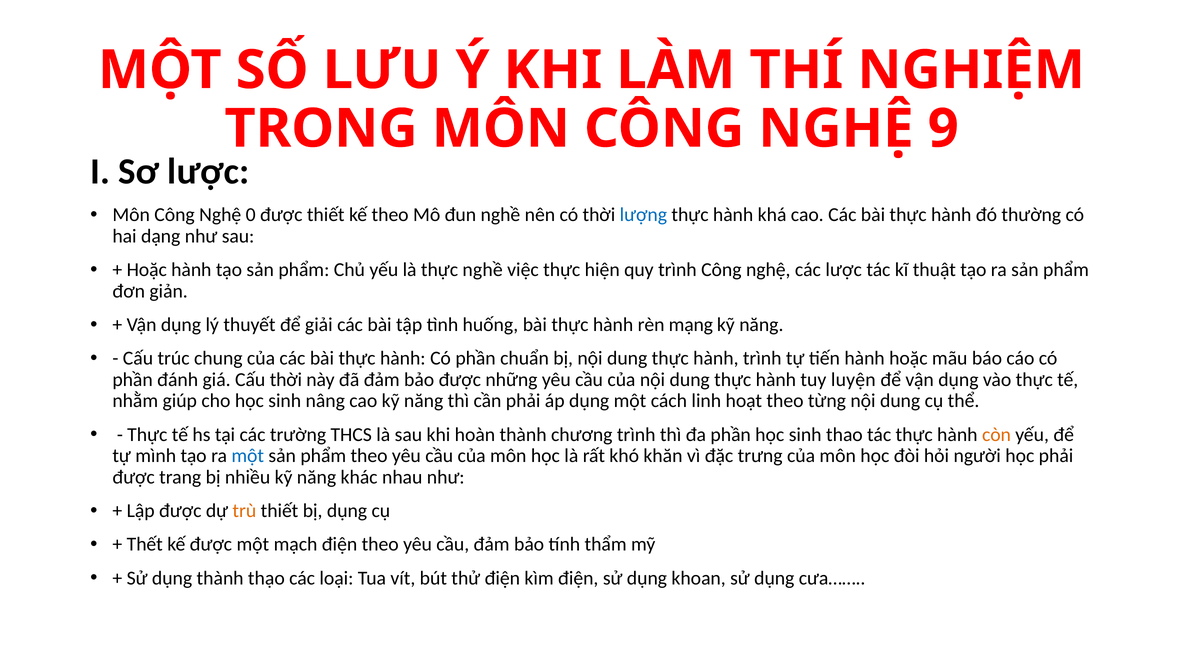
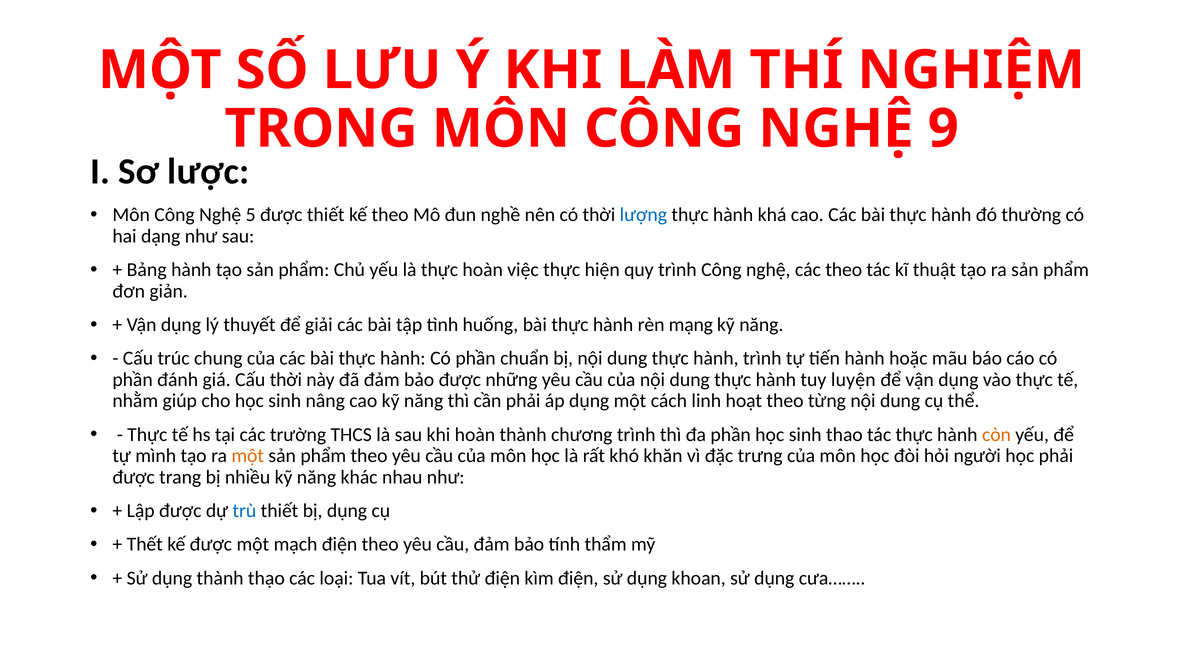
0: 0 -> 5
Hoặc at (147, 270): Hoặc -> Bảng
thực nghề: nghề -> hoàn
các lược: lược -> theo
một at (248, 456) colour: blue -> orange
trù colour: orange -> blue
